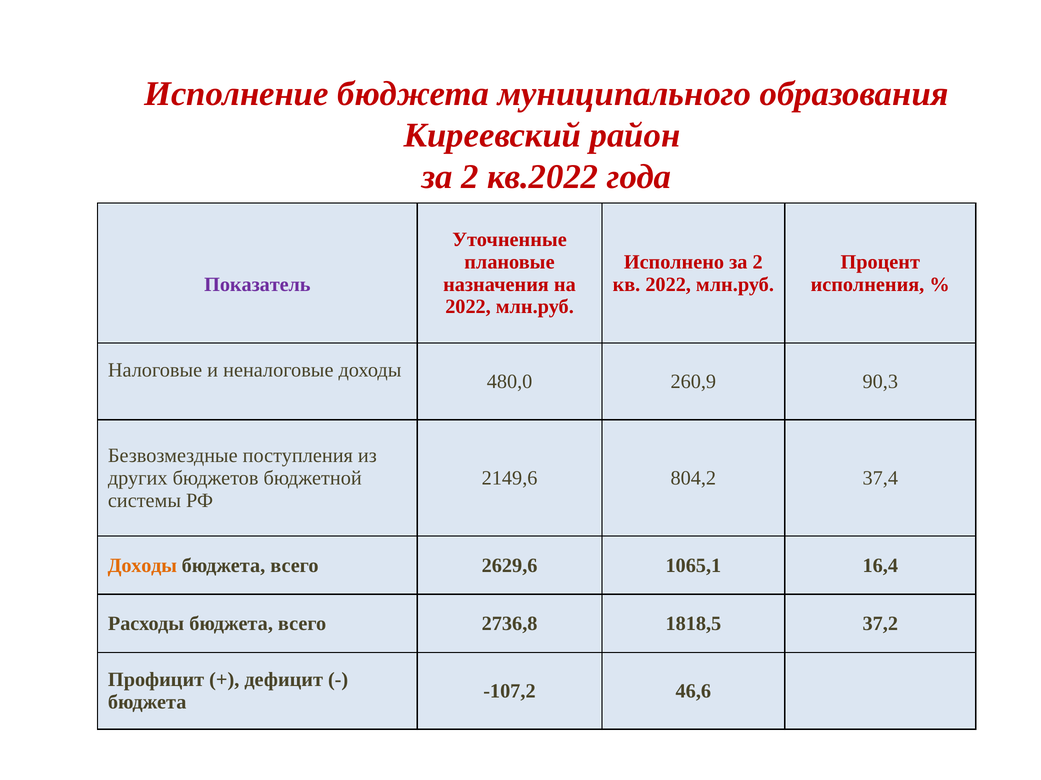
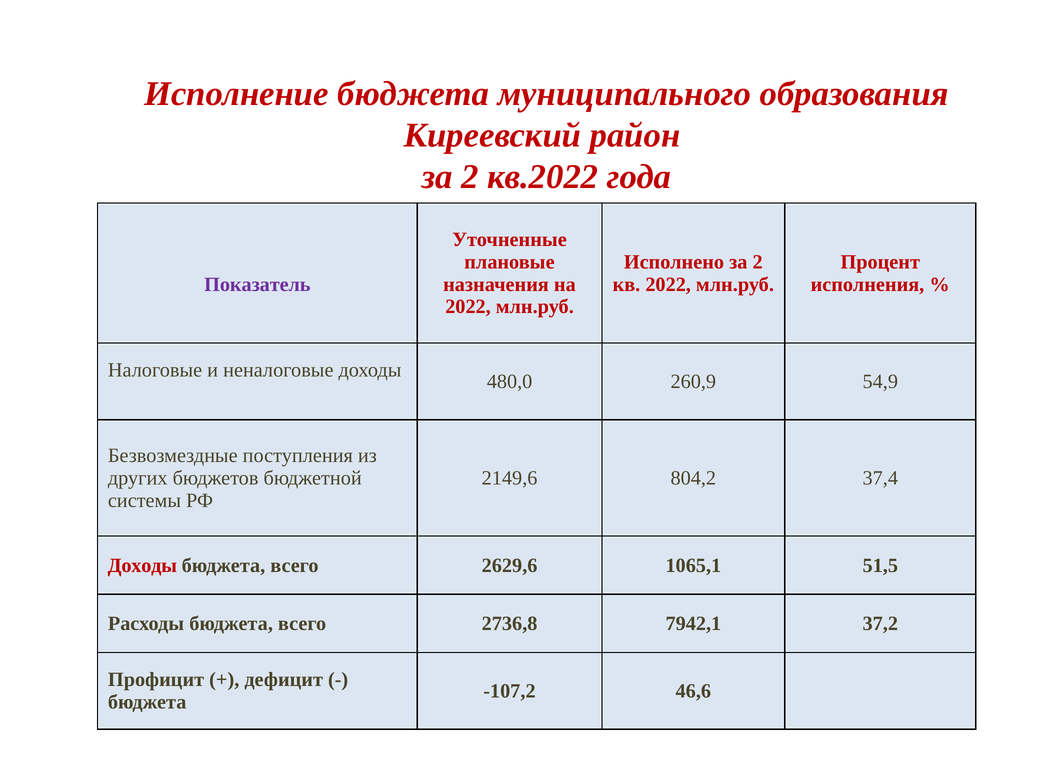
90,3: 90,3 -> 54,9
Доходы at (142, 566) colour: orange -> red
16,4: 16,4 -> 51,5
1818,5: 1818,5 -> 7942,1
